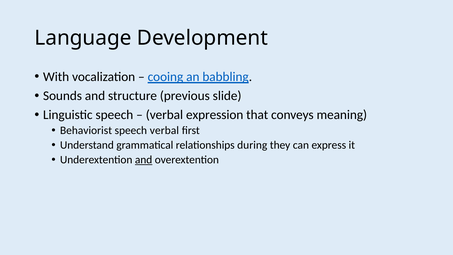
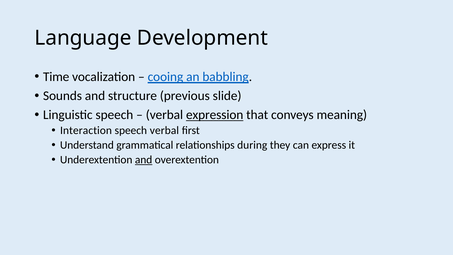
With: With -> Time
expression underline: none -> present
Behaviorist: Behaviorist -> Interaction
